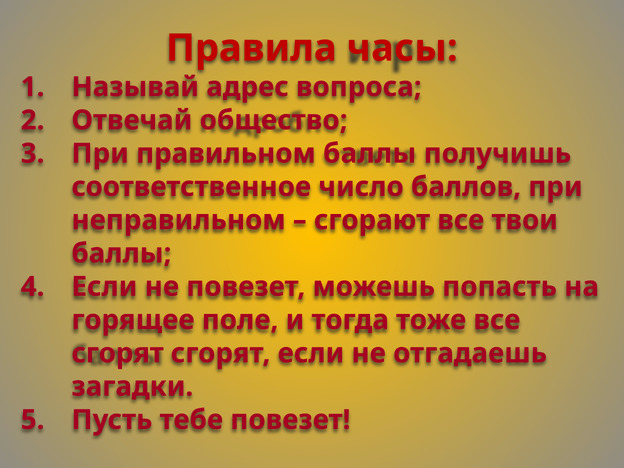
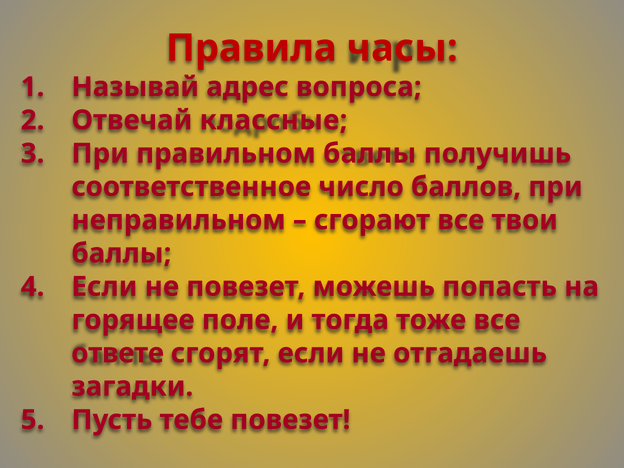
общество: общество -> классные
сгорят at (118, 353): сгорят -> ответе
